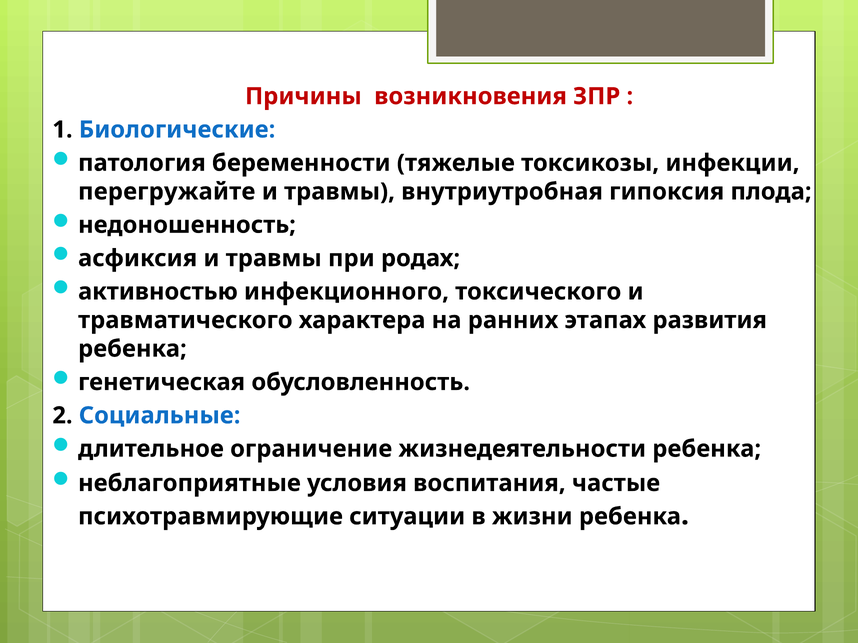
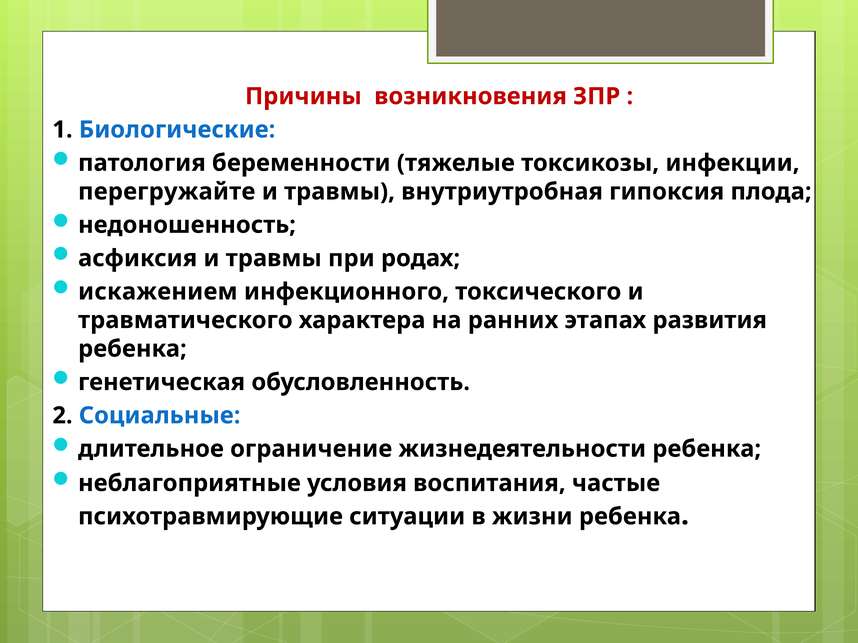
активностью: активностью -> искажением
